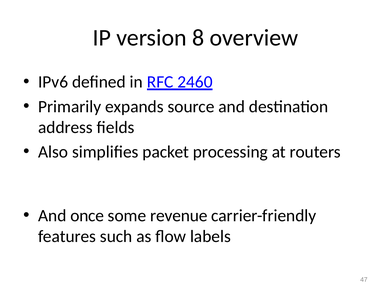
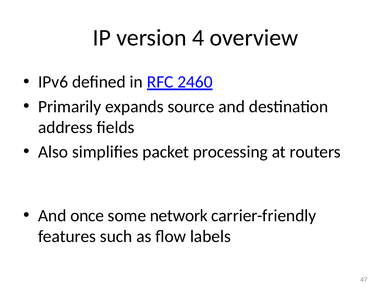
8: 8 -> 4
revenue: revenue -> network
